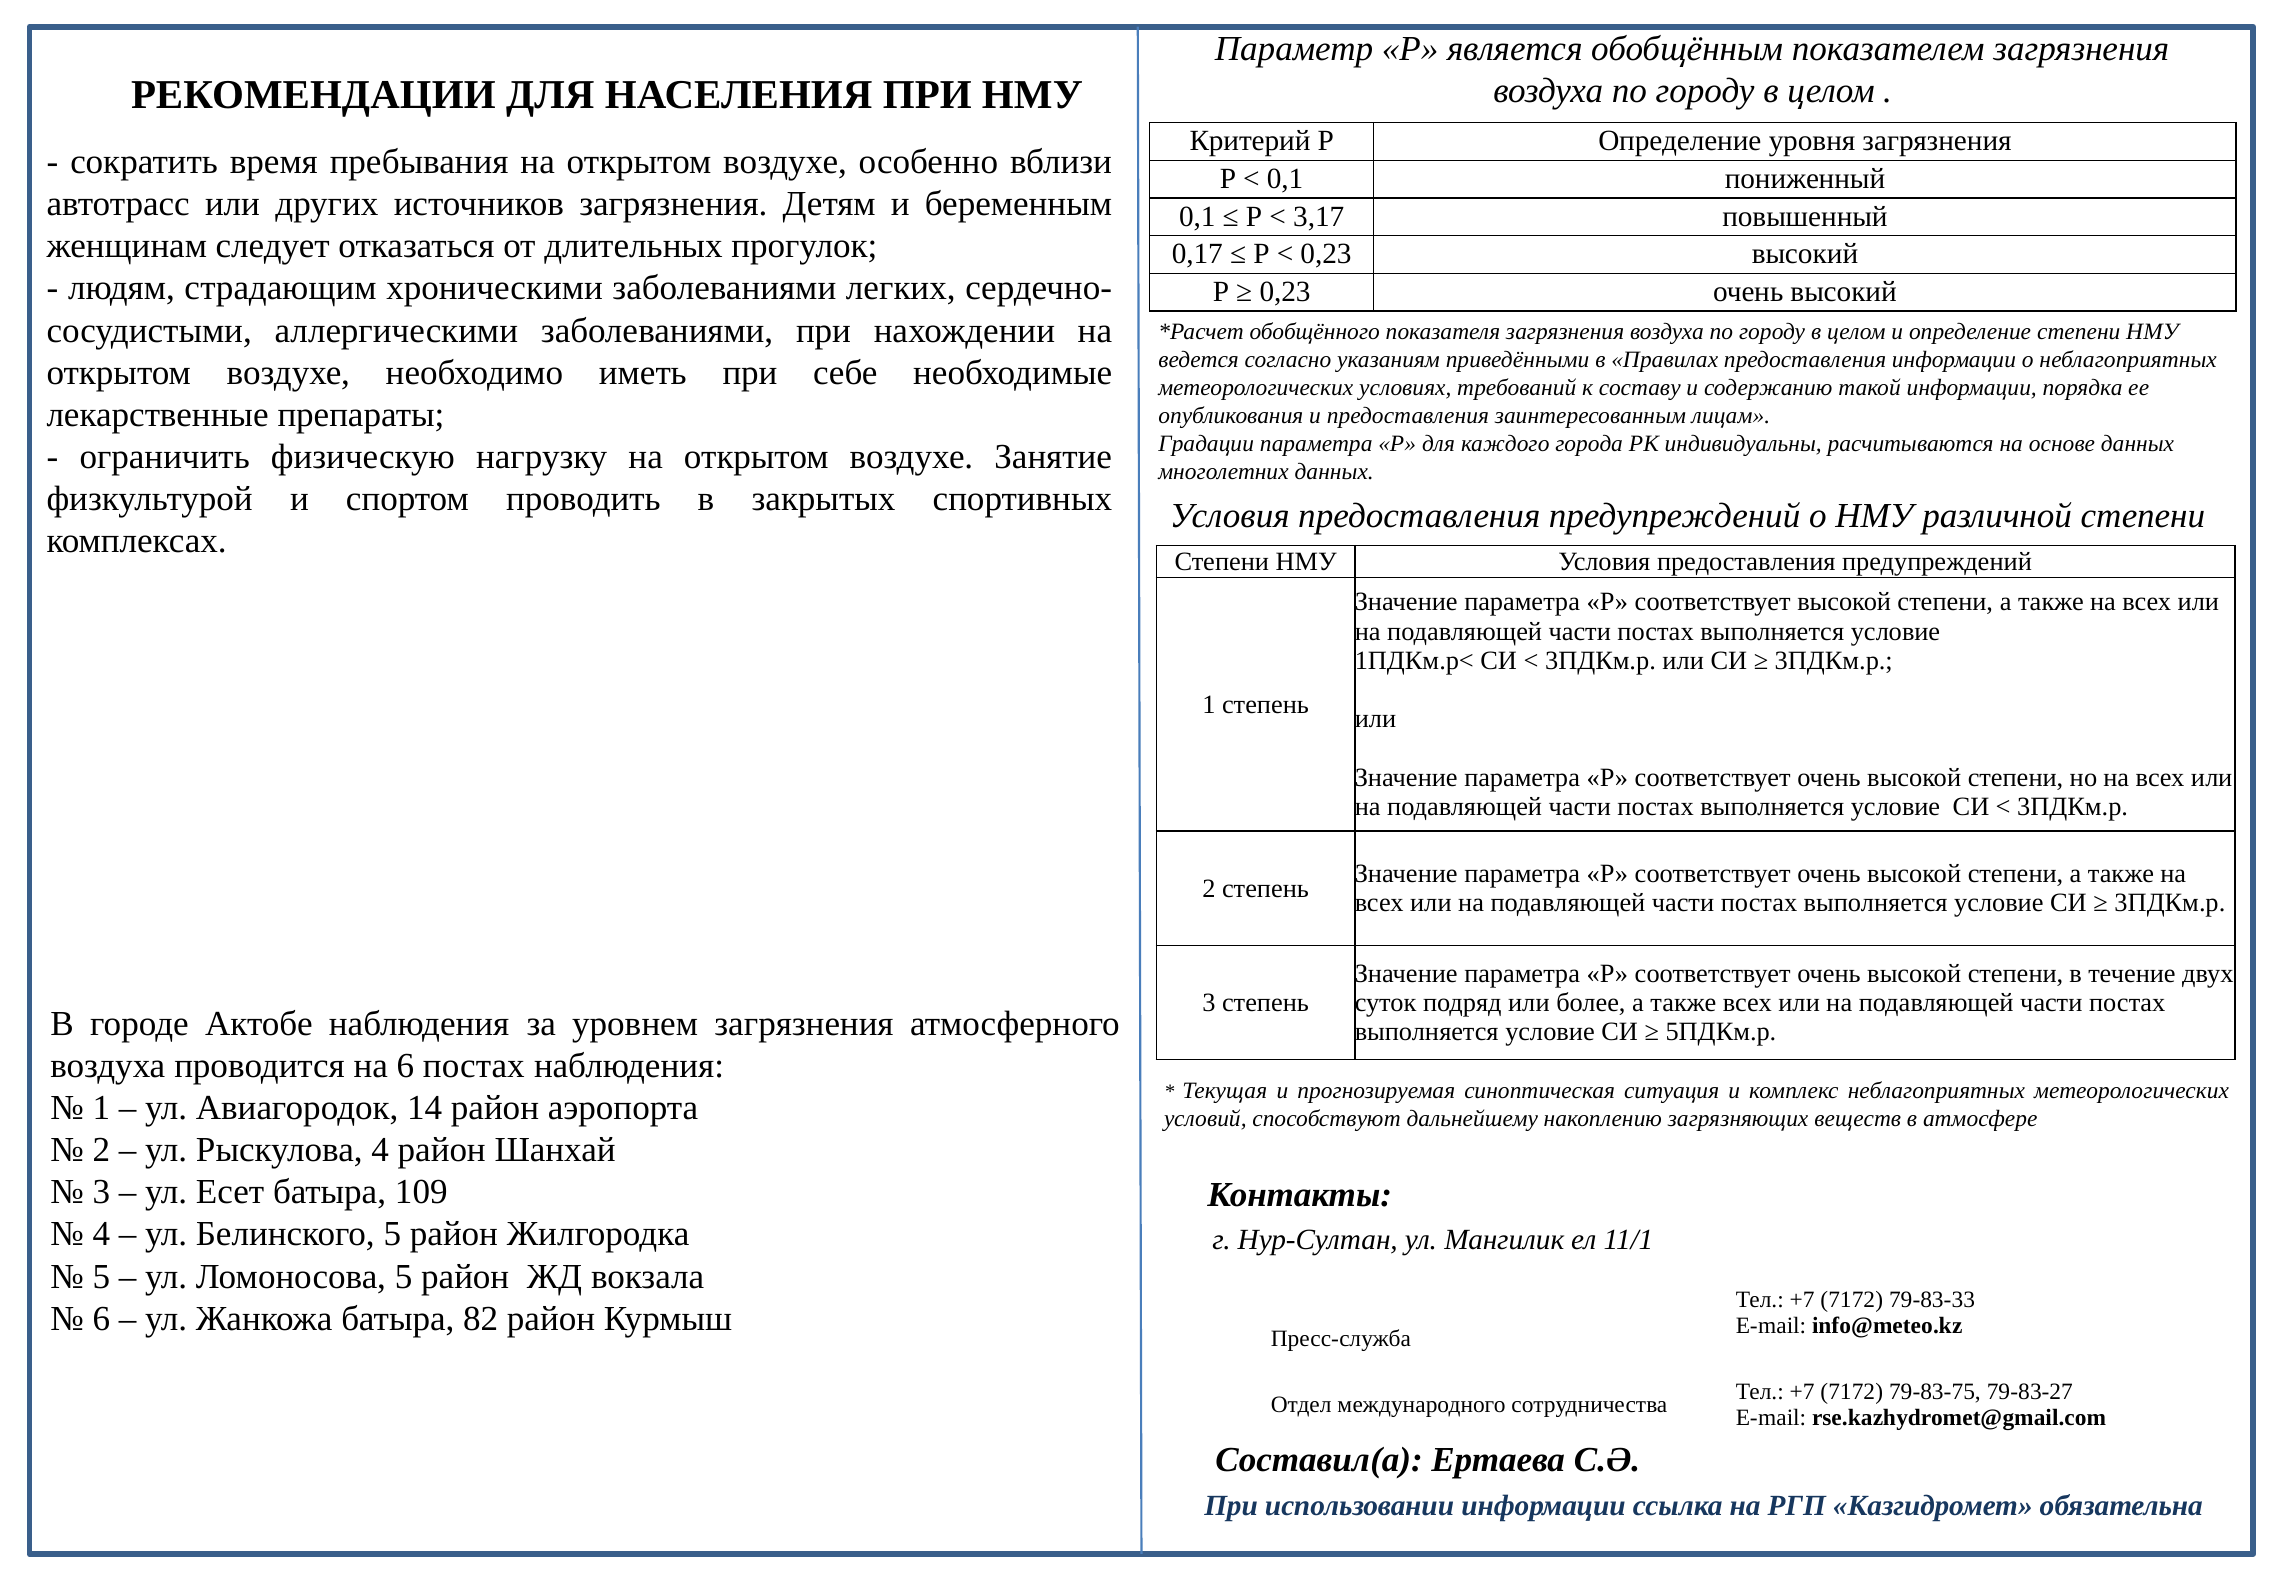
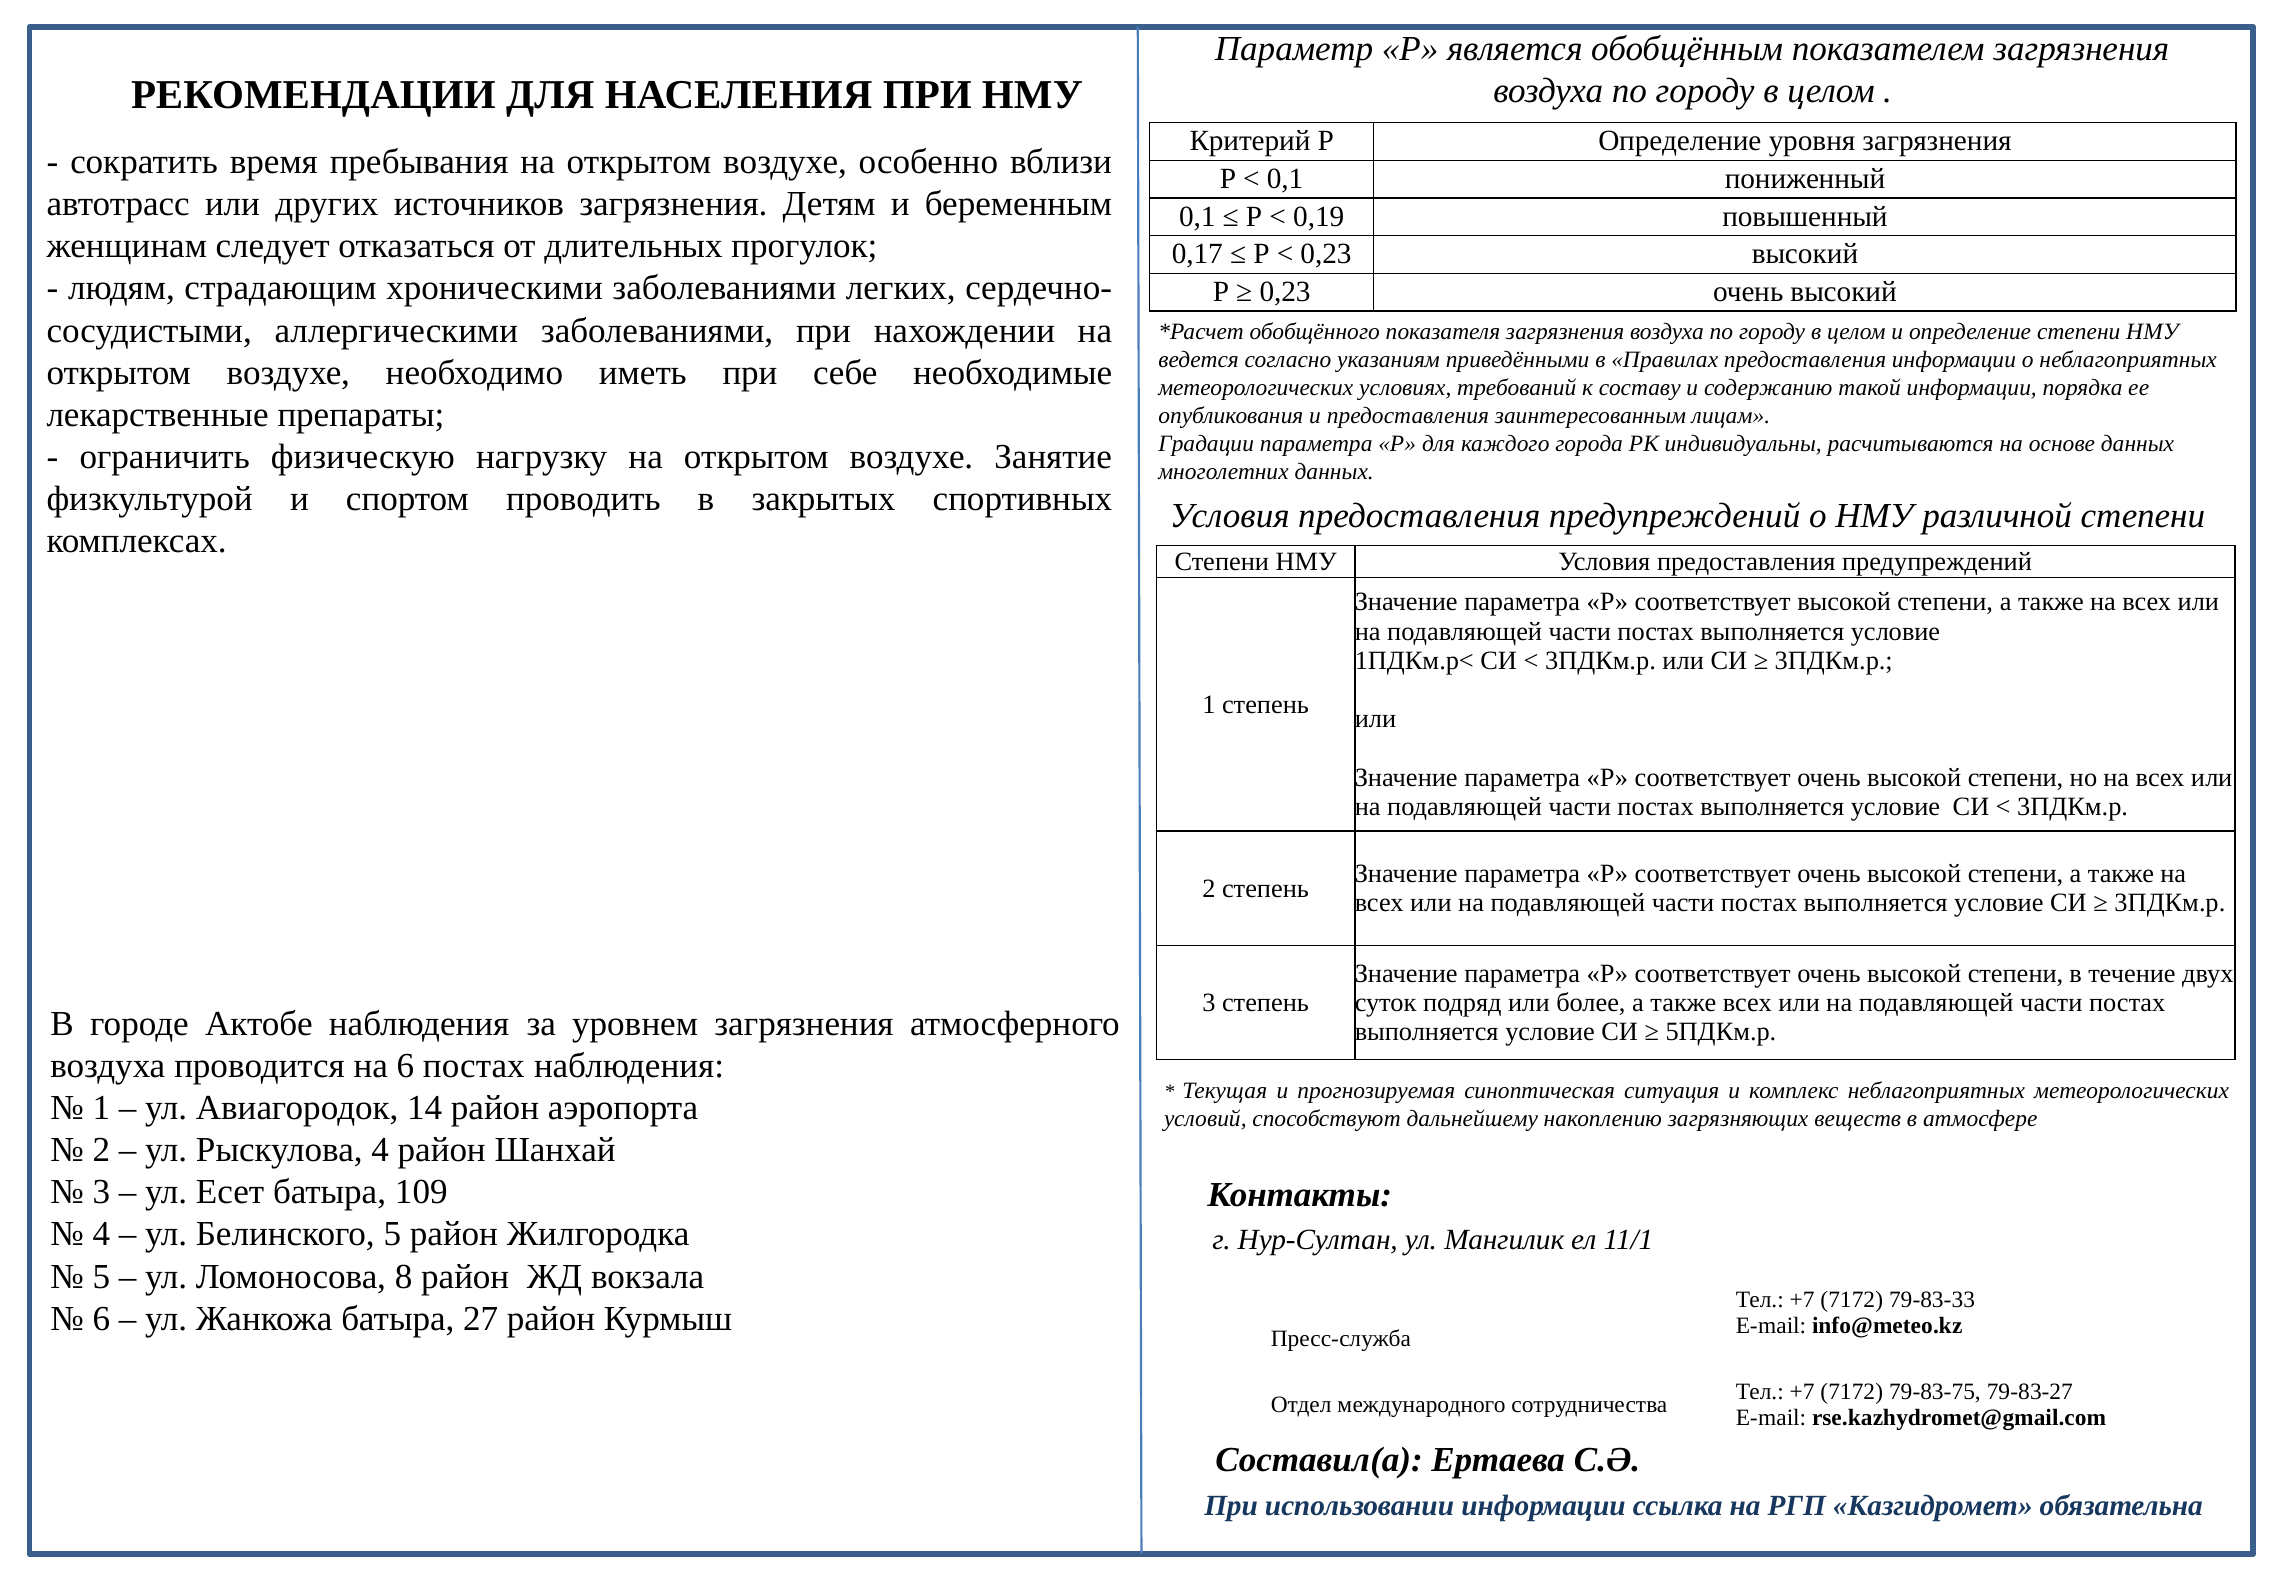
3,17: 3,17 -> 0,19
Ломоносова 5: 5 -> 8
82: 82 -> 27
